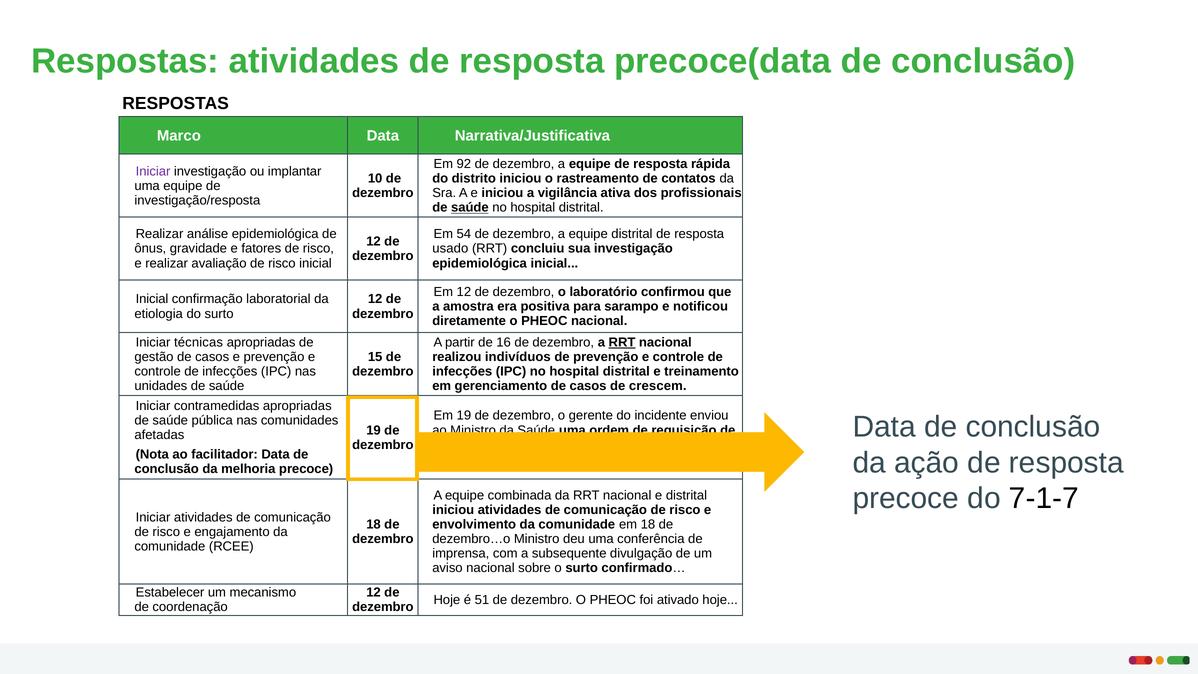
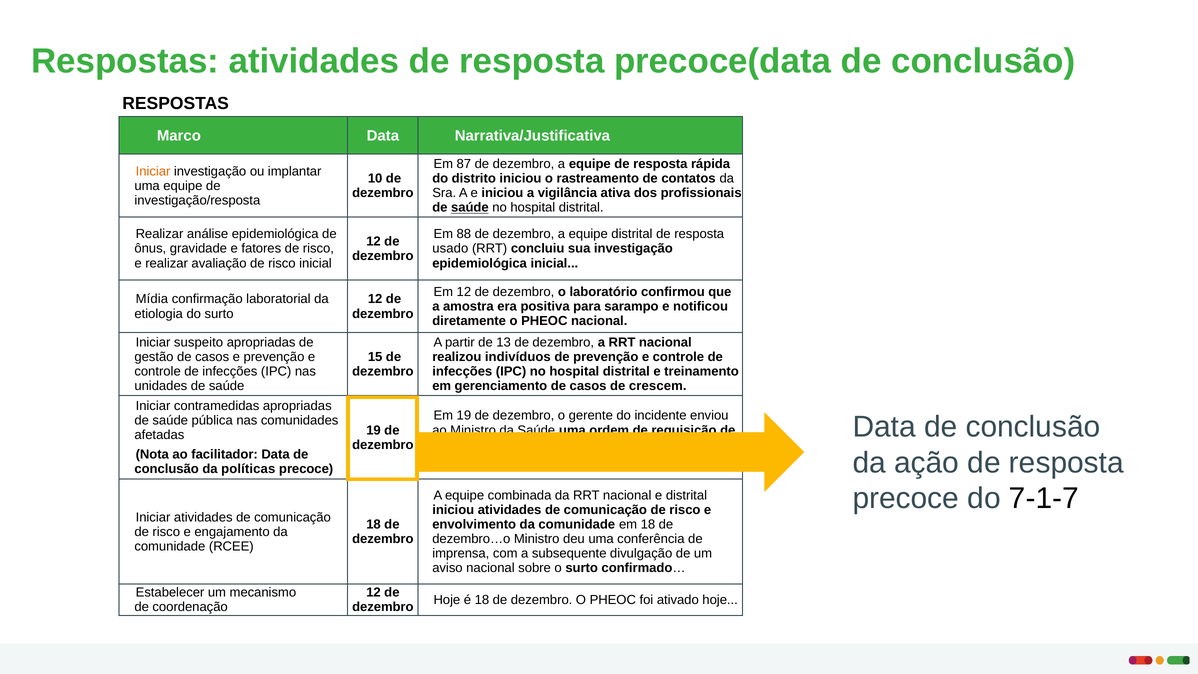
92: 92 -> 87
Iniciar at (153, 171) colour: purple -> orange
54: 54 -> 88
Inicial at (152, 299): Inicial -> Mídia
técnicas: técnicas -> suspeito
16: 16 -> 13
RRT at (622, 342) underline: present -> none
melhoria: melhoria -> políticas
é 51: 51 -> 18
